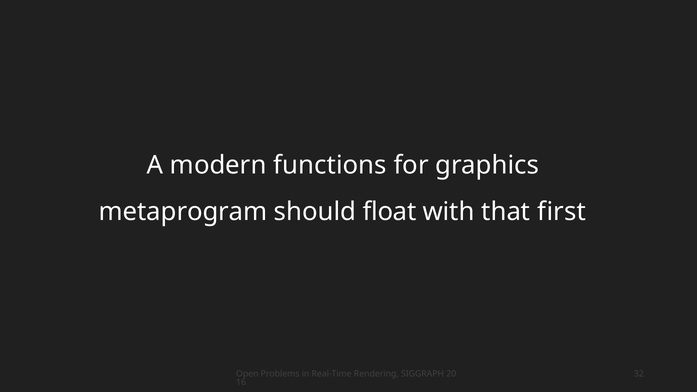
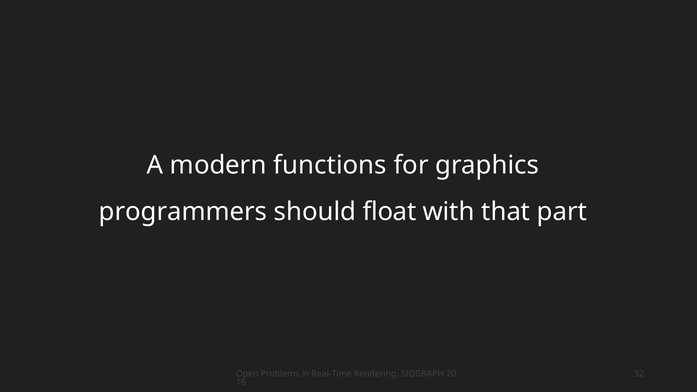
metaprogram: metaprogram -> programmers
first: first -> part
